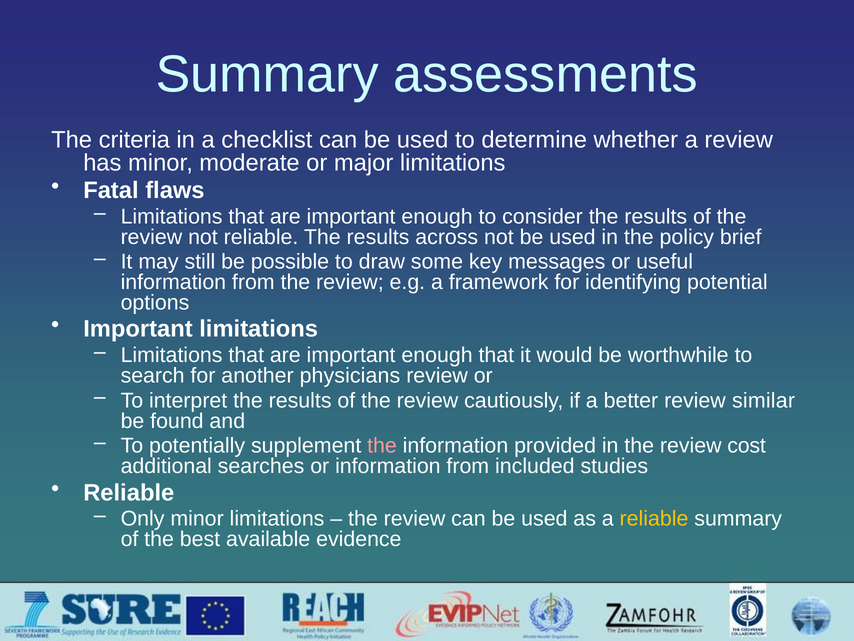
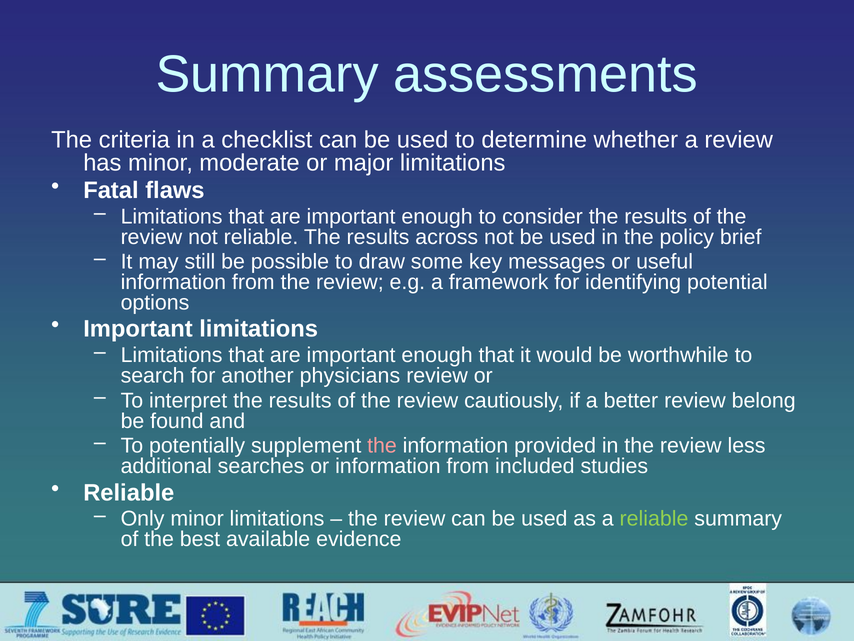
similar: similar -> belong
cost: cost -> less
reliable at (654, 518) colour: yellow -> light green
